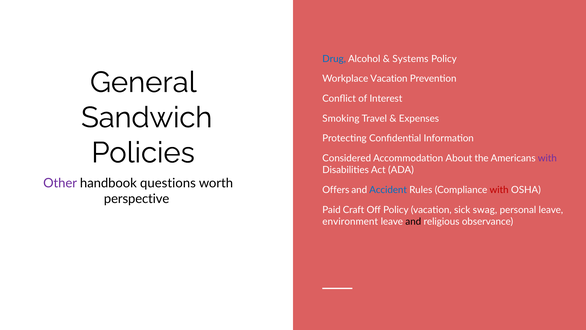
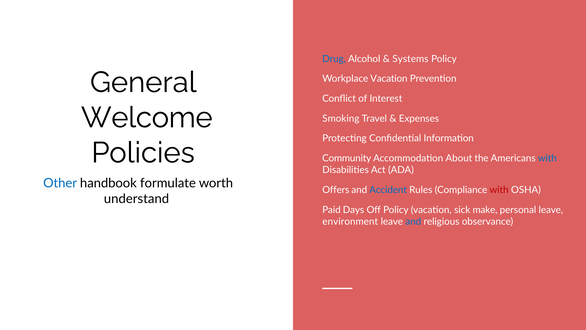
Sandwich: Sandwich -> Welcome
Considered: Considered -> Community
with at (547, 158) colour: purple -> blue
Other colour: purple -> blue
questions: questions -> formulate
perspective: perspective -> understand
Craft: Craft -> Days
swag: swag -> make
and at (413, 221) colour: black -> blue
